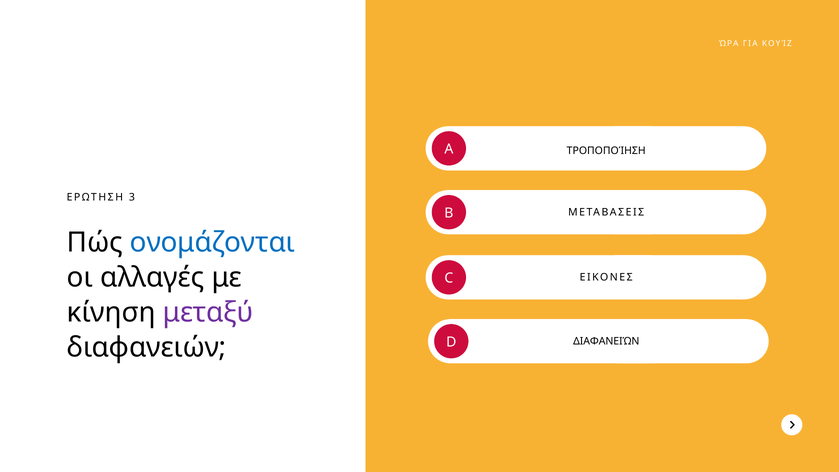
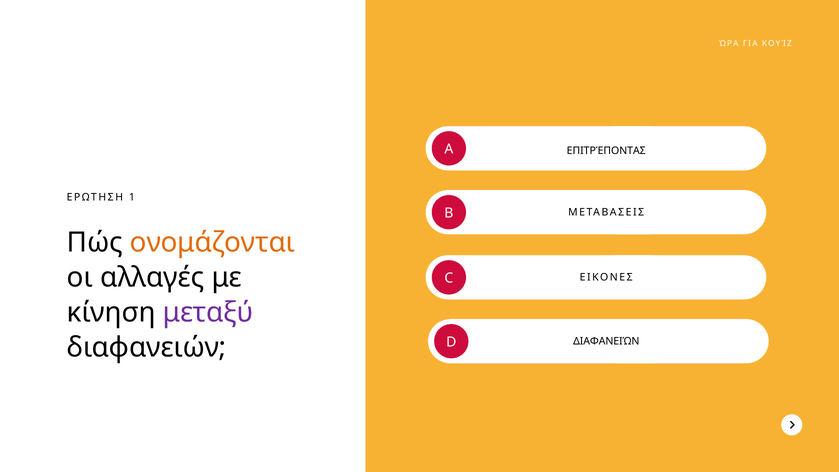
ΤΡΟΠΟΠΟΊΗΣΗ: ΤΡΟΠΟΠΟΊΗΣΗ -> ΕΠΙΤΡΈΠΟΝΤΑΣ
3: 3 -> 1
ονομάζονται colour: blue -> orange
